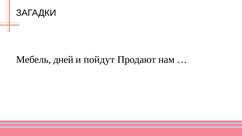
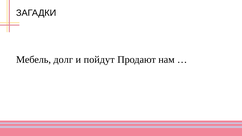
дней: дней -> долг
